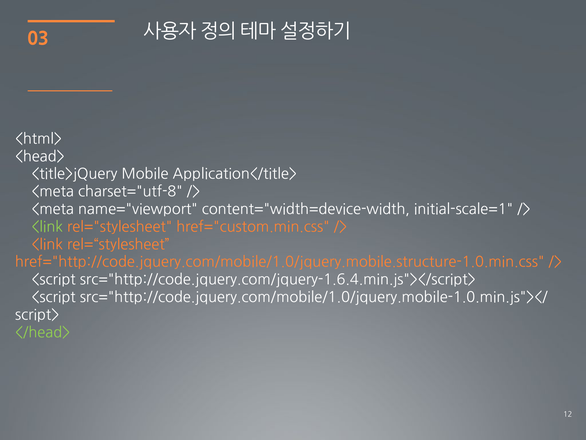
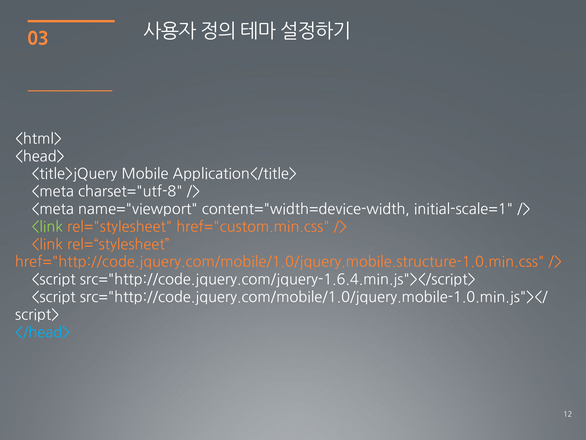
</head> colour: light green -> light blue
